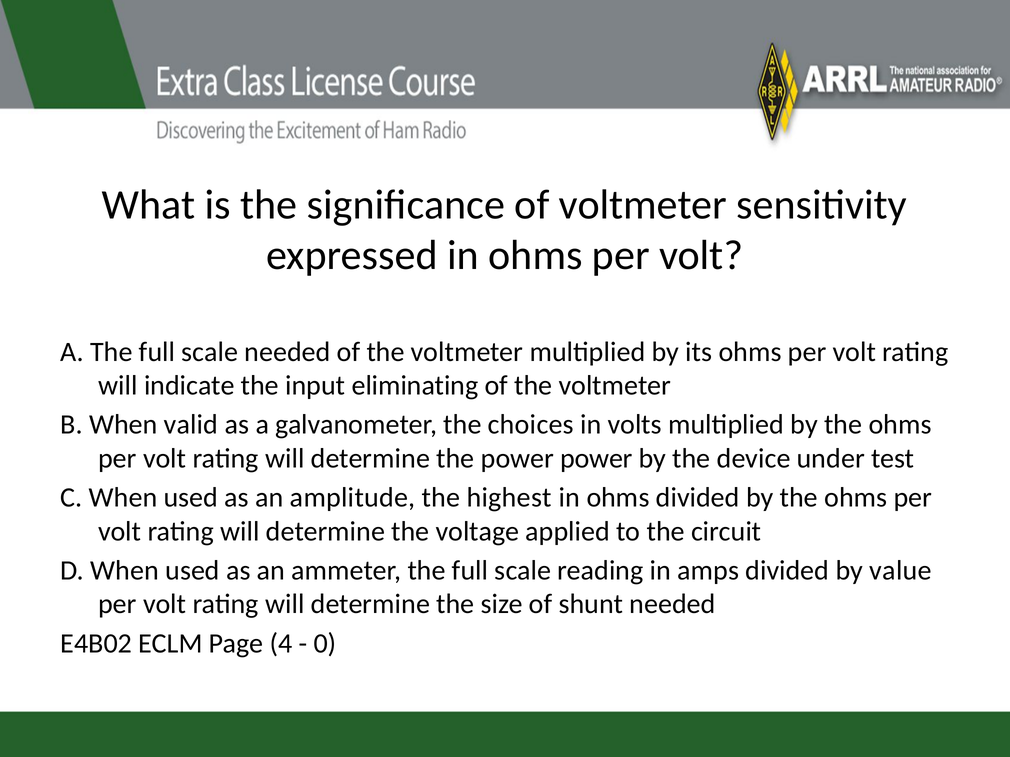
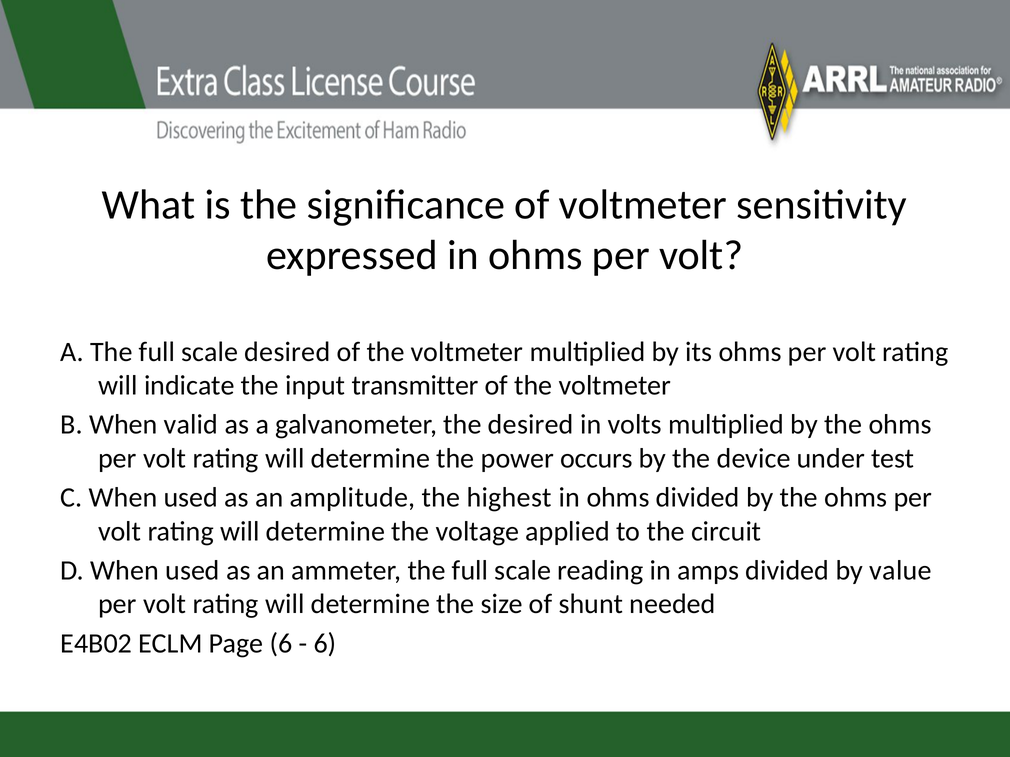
scale needed: needed -> desired
eliminating: eliminating -> transmitter
the choices: choices -> desired
power power: power -> occurs
Page 4: 4 -> 6
0 at (325, 644): 0 -> 6
